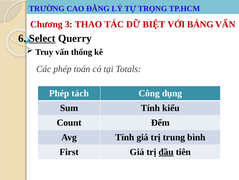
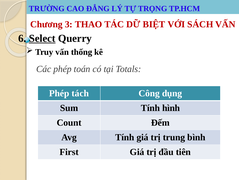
BẢNG: BẢNG -> SÁCH
kiểu: kiểu -> hình
đầu underline: present -> none
